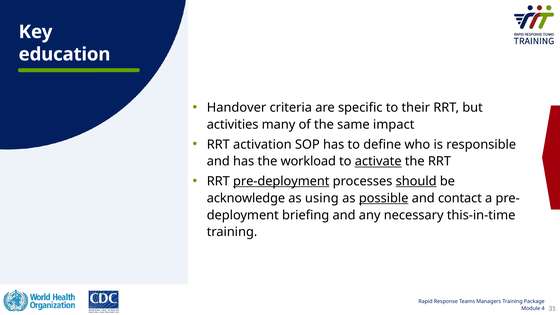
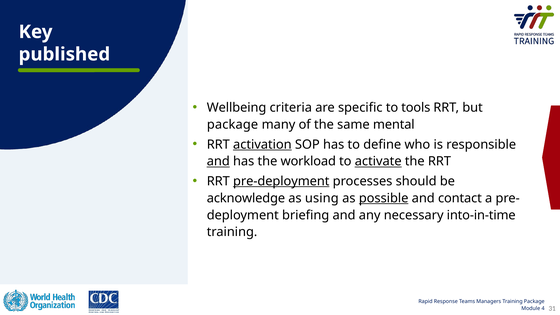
education: education -> published
Handover: Handover -> Wellbeing
their: their -> tools
activities at (233, 125): activities -> package
impact: impact -> mental
activation underline: none -> present
and at (218, 161) underline: none -> present
should underline: present -> none
this-in-time: this-in-time -> into-in-time
